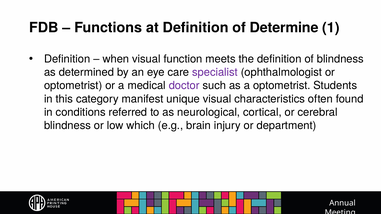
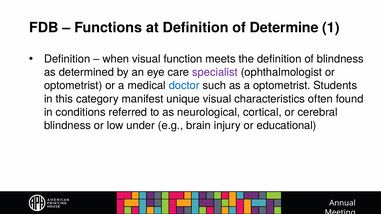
doctor colour: purple -> blue
which: which -> under
department: department -> educational
